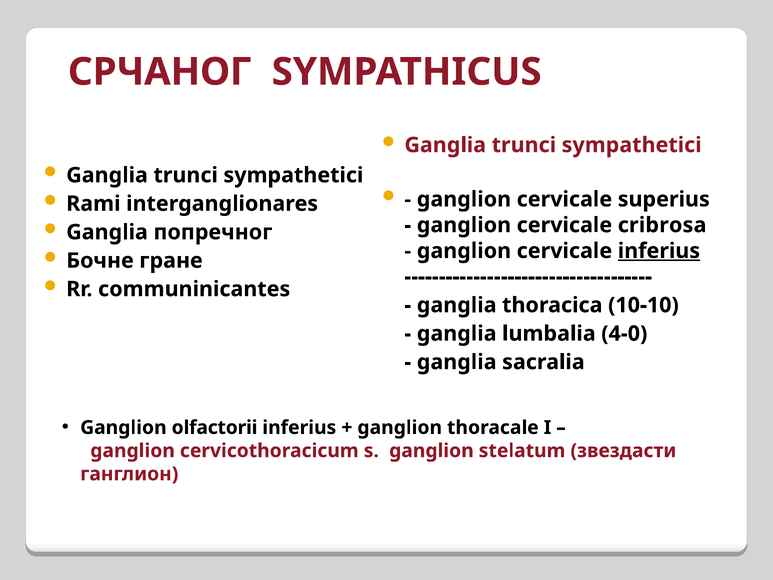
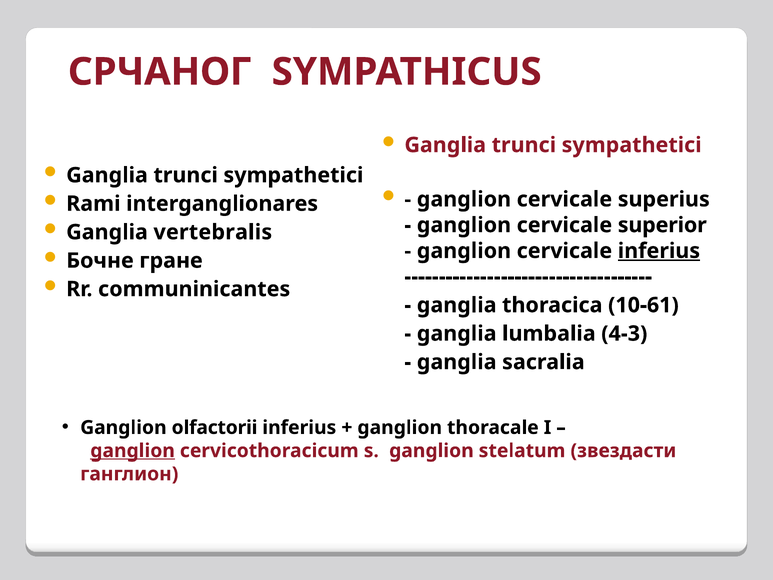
cribrosa: cribrosa -> superior
попречног: попречног -> vertebralis
10-10: 10-10 -> 10-61
4-0: 4-0 -> 4-3
ganglion at (133, 451) underline: none -> present
